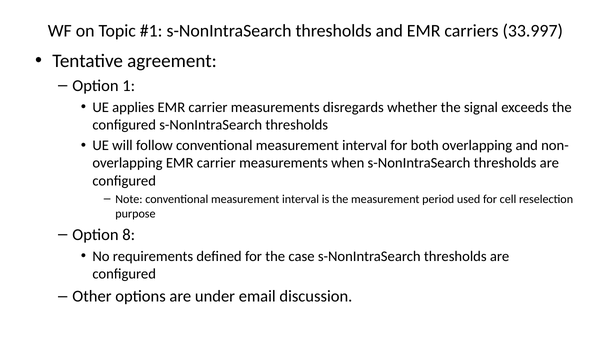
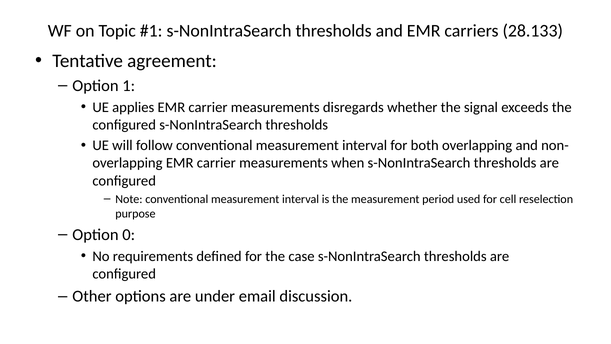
33.997: 33.997 -> 28.133
8: 8 -> 0
